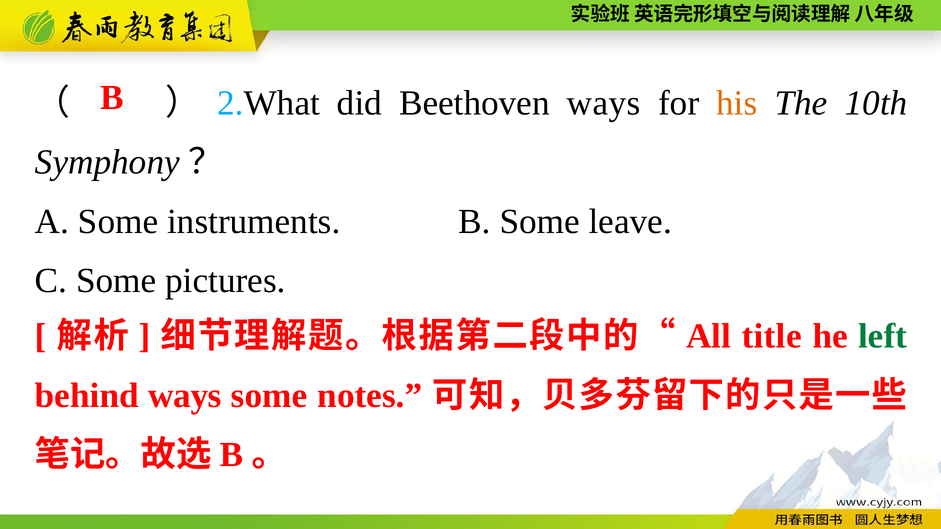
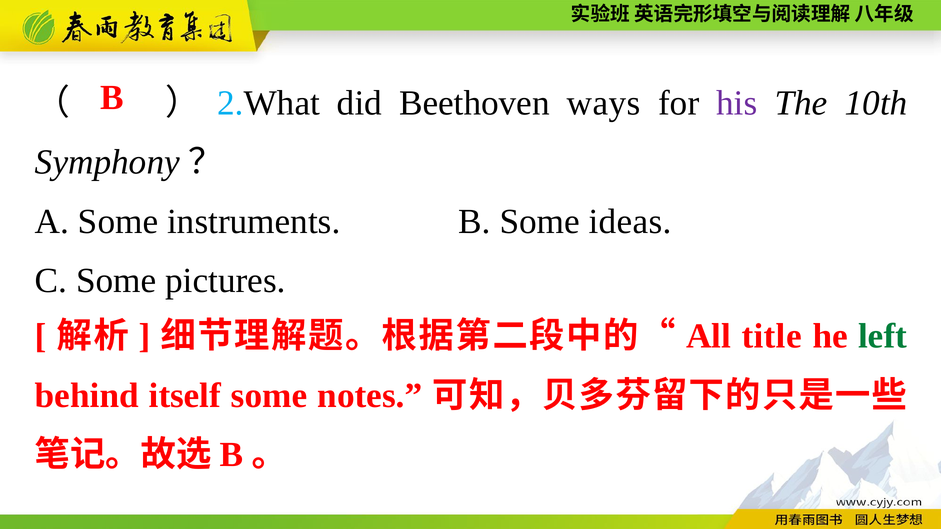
his colour: orange -> purple
leave: leave -> ideas
behind ways: ways -> itself
